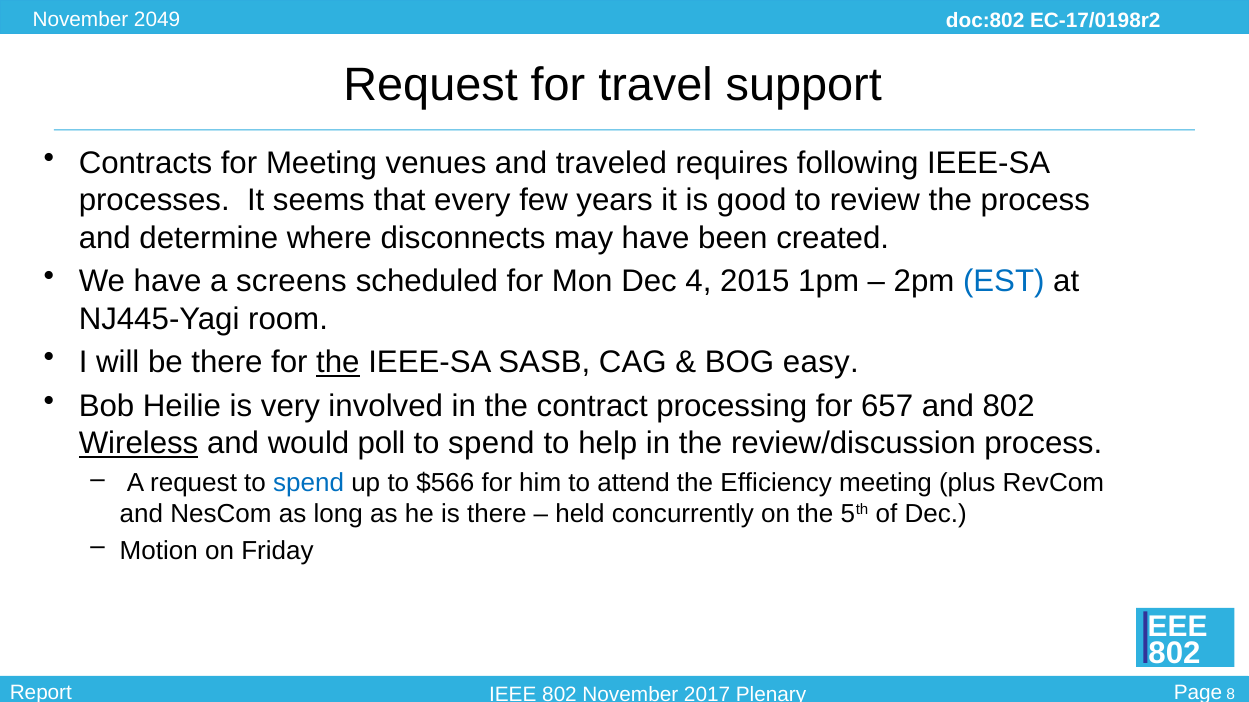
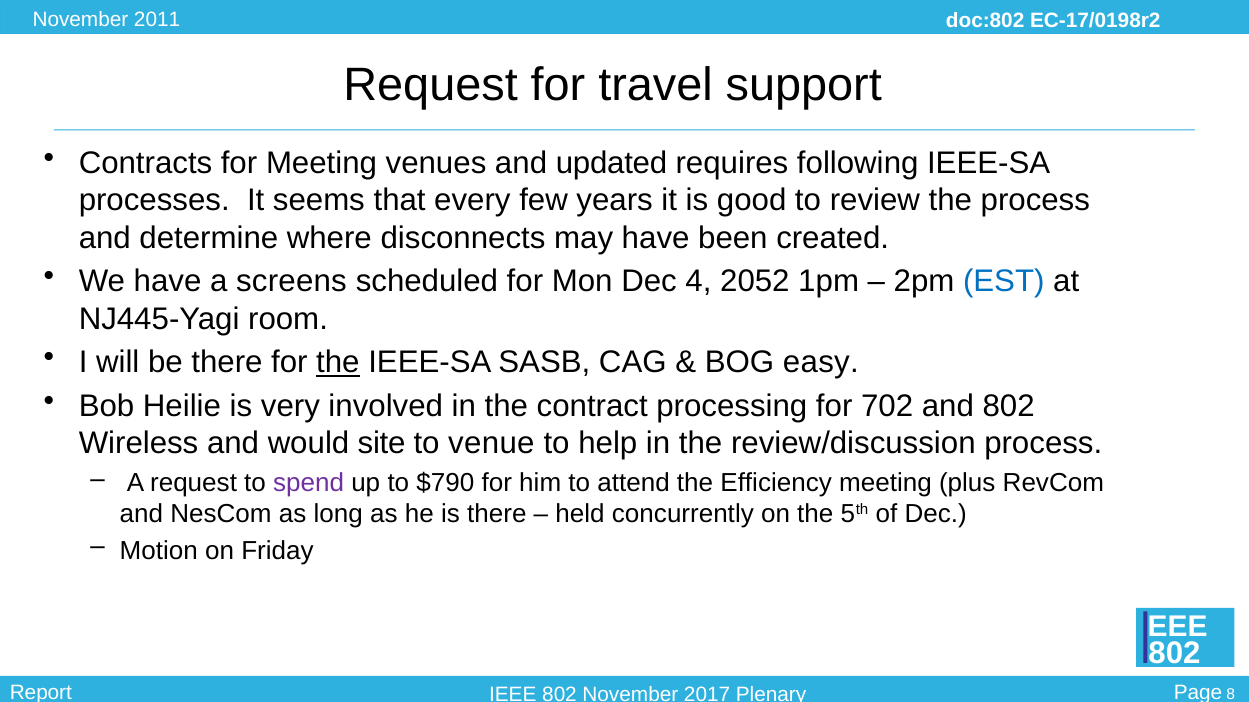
2049: 2049 -> 2011
traveled: traveled -> updated
2015: 2015 -> 2052
657: 657 -> 702
Wireless underline: present -> none
poll: poll -> site
spend at (491, 444): spend -> venue
spend at (309, 483) colour: blue -> purple
$566: $566 -> $790
